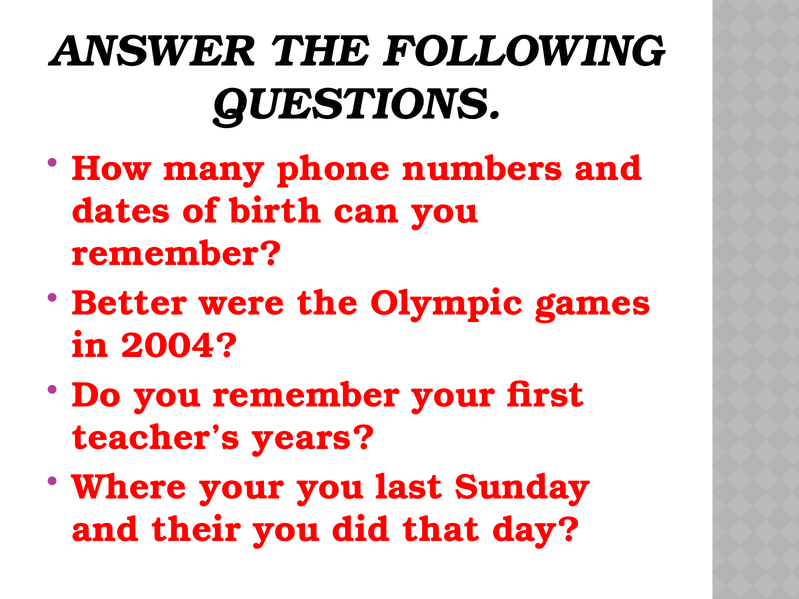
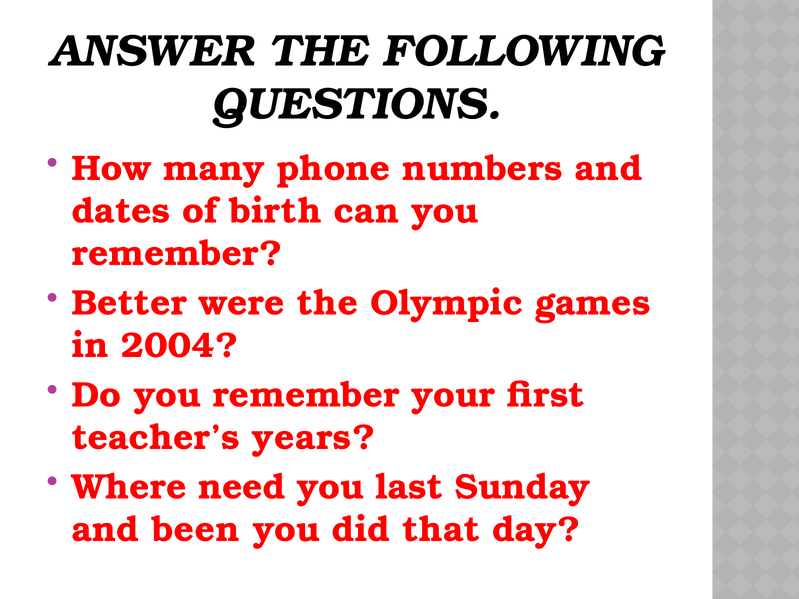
Where your: your -> need
their: their -> been
